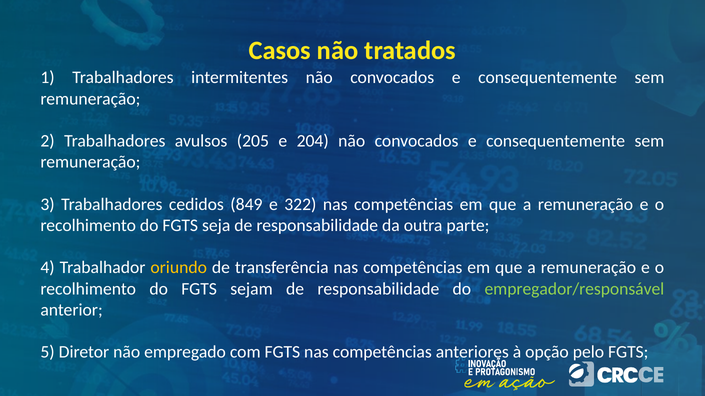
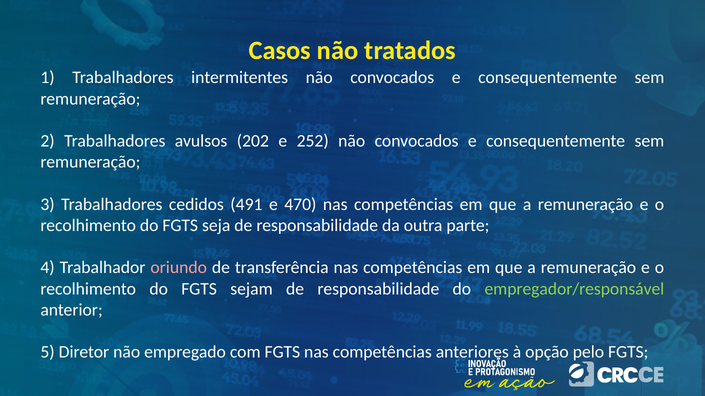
205: 205 -> 202
204: 204 -> 252
849: 849 -> 491
322: 322 -> 470
oriundo colour: yellow -> pink
